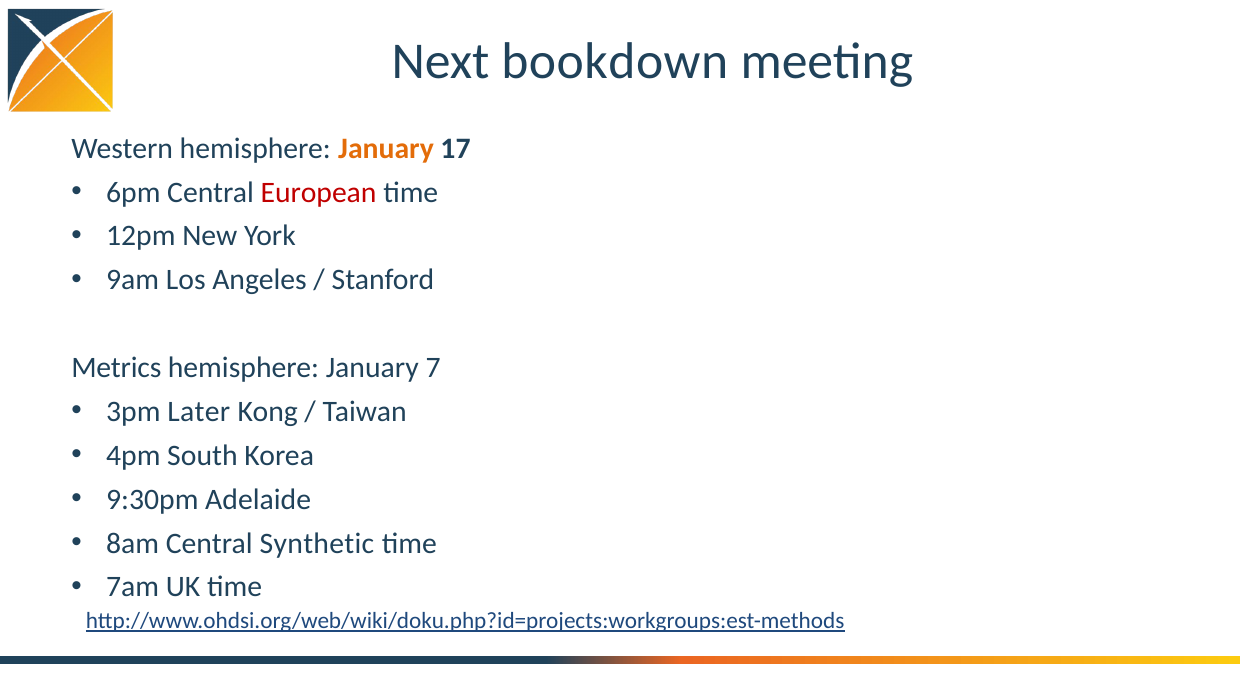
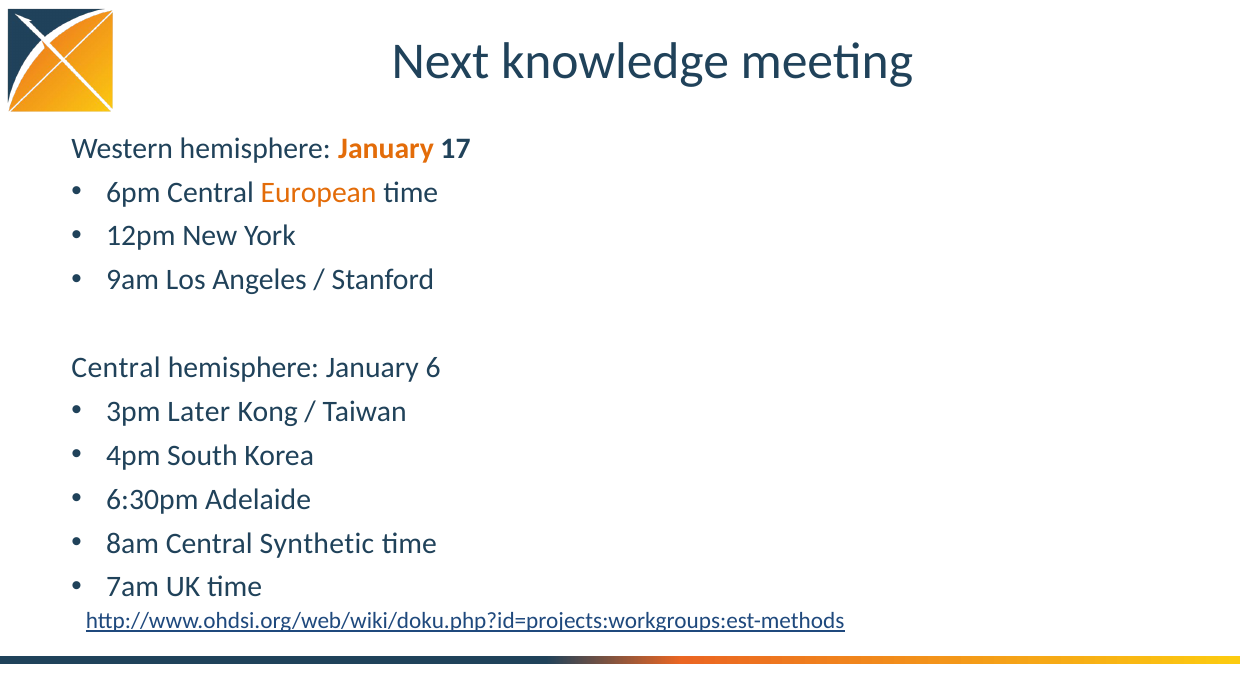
bookdown: bookdown -> knowledge
European colour: red -> orange
Metrics at (116, 368): Metrics -> Central
7: 7 -> 6
9:30pm: 9:30pm -> 6:30pm
